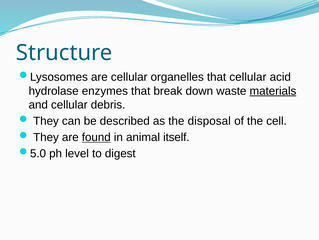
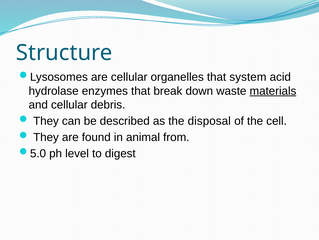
that cellular: cellular -> system
found underline: present -> none
itself: itself -> from
